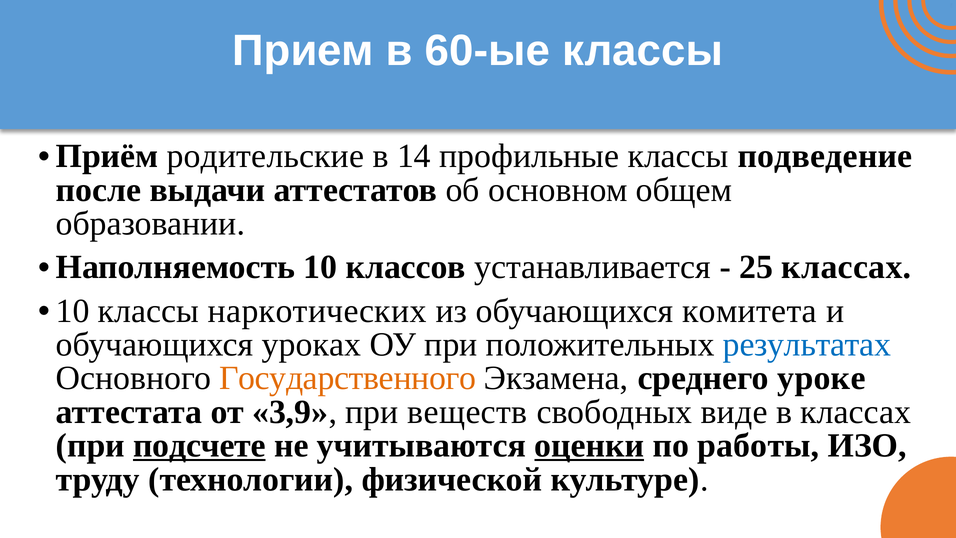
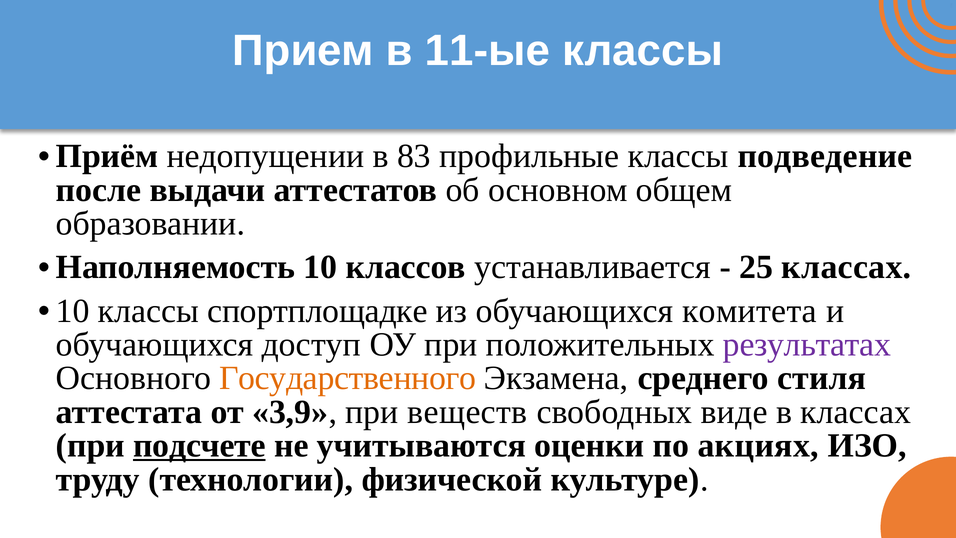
60-ые: 60-ые -> 11-ые
родительские: родительские -> недопущении
14: 14 -> 83
наркотических: наркотических -> спортплощадке
уроках: уроках -> доступ
результатах colour: blue -> purple
уроке: уроке -> стиля
оценки underline: present -> none
работы: работы -> акциях
